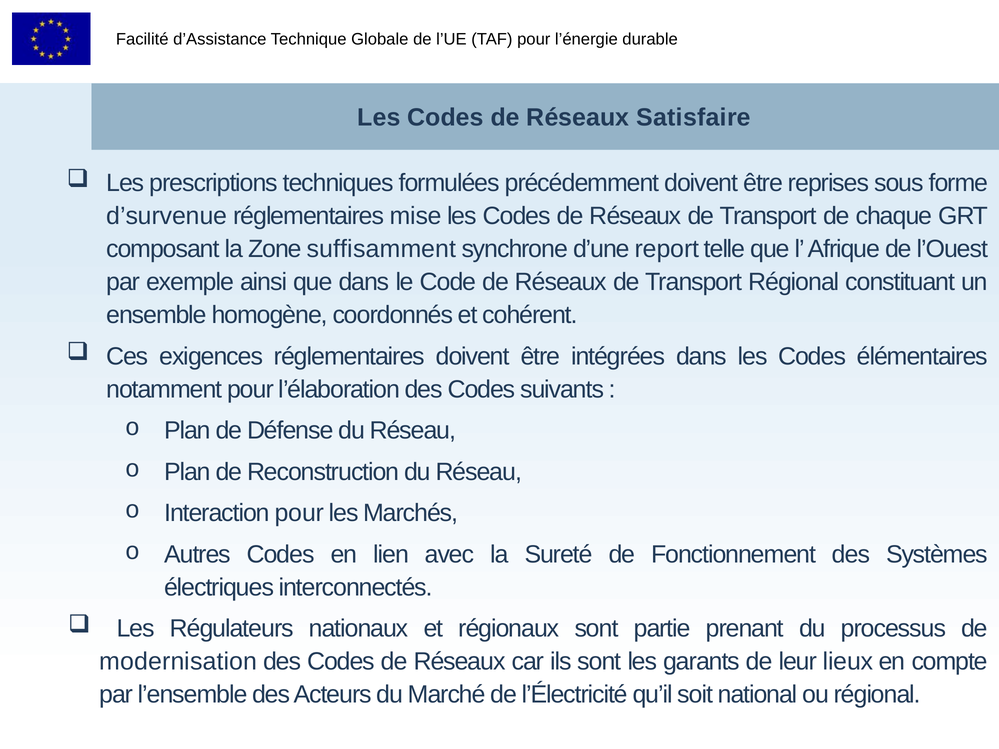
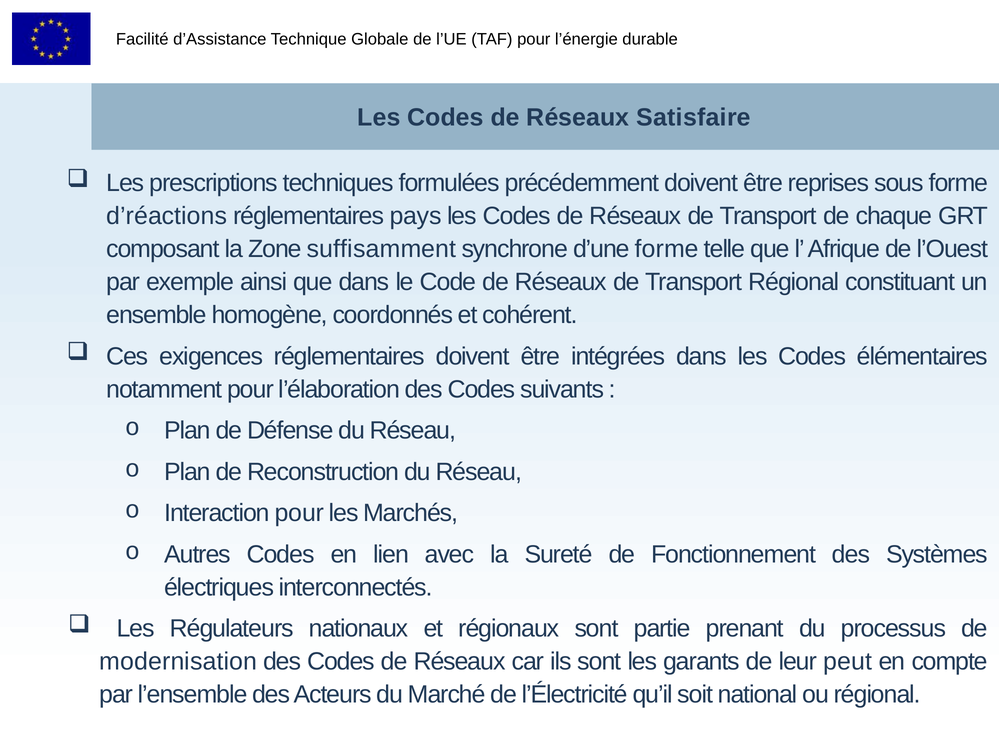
d’survenue: d’survenue -> d’réactions
mise: mise -> pays
d’une report: report -> forme
lieux: lieux -> peut
